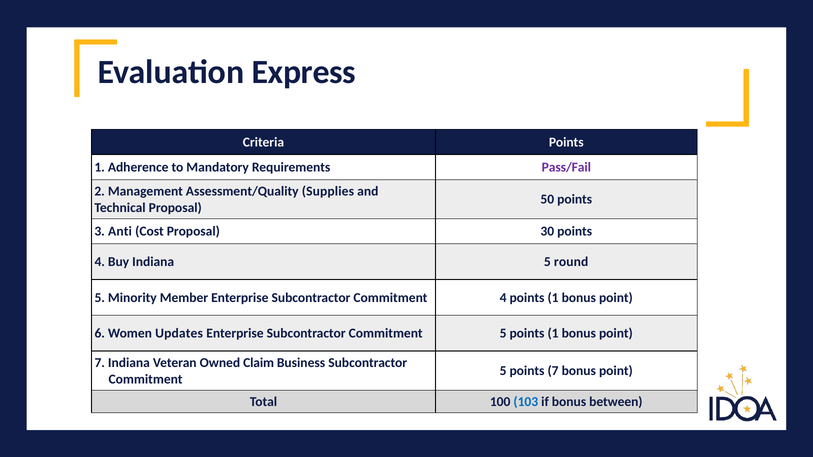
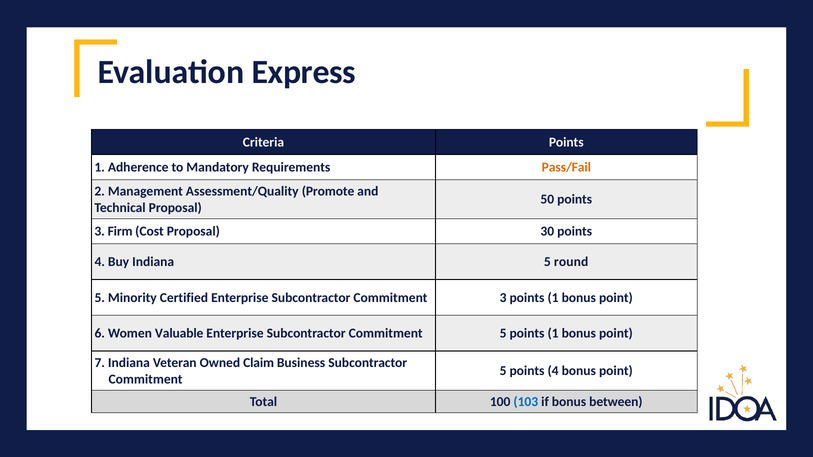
Pass/Fail colour: purple -> orange
Supplies: Supplies -> Promote
Anti: Anti -> Firm
Member: Member -> Certified
Commitment 4: 4 -> 3
Updates: Updates -> Valuable
5 points 7: 7 -> 4
